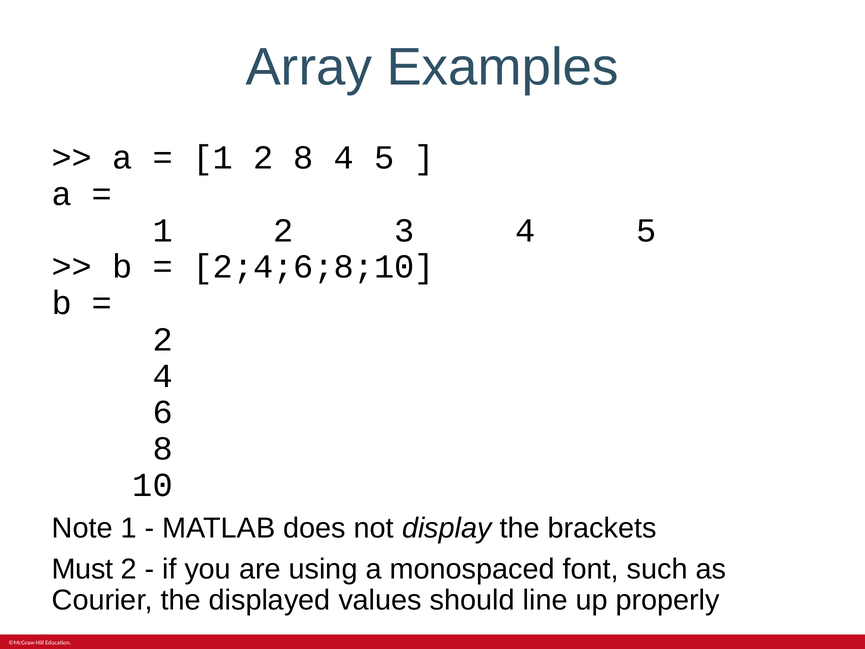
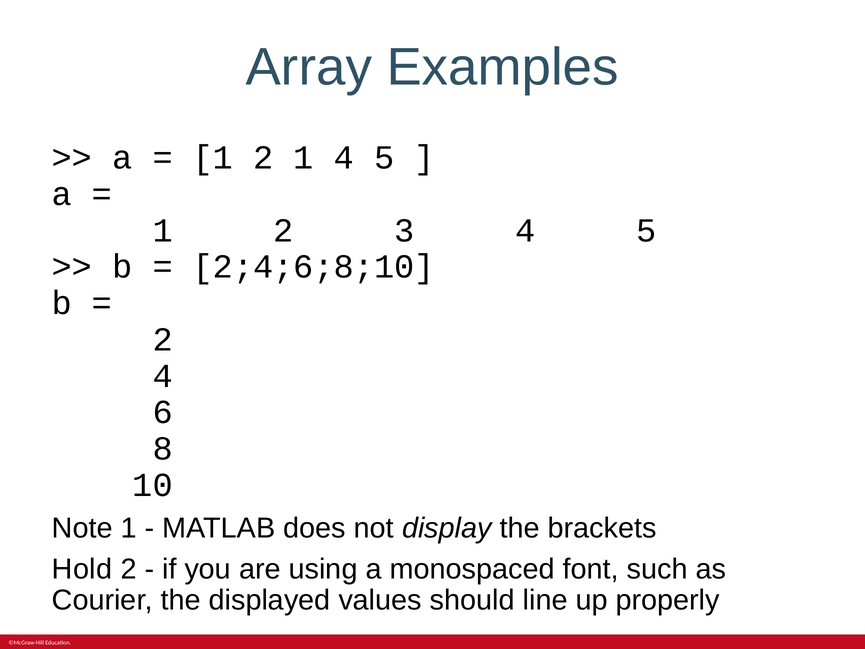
2 8: 8 -> 1
Must: Must -> Hold
